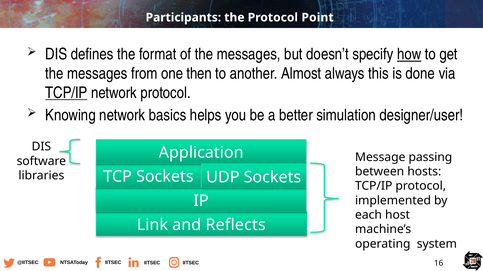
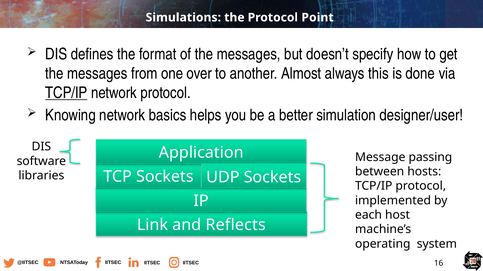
Participants: Participants -> Simulations
how underline: present -> none
then: then -> over
